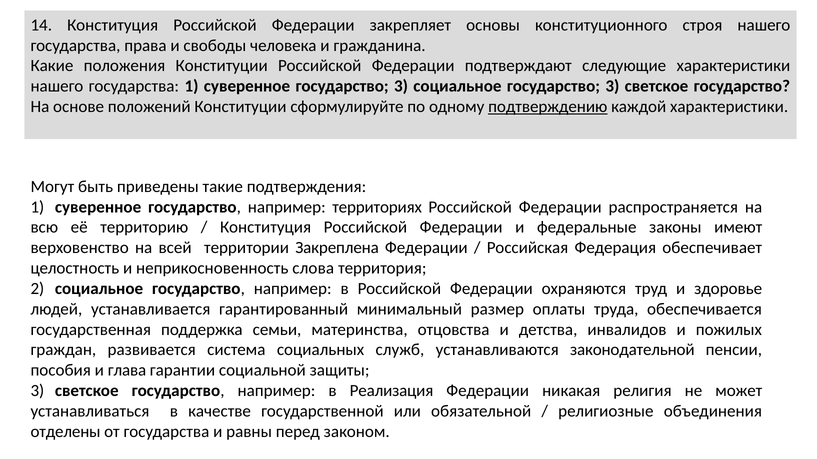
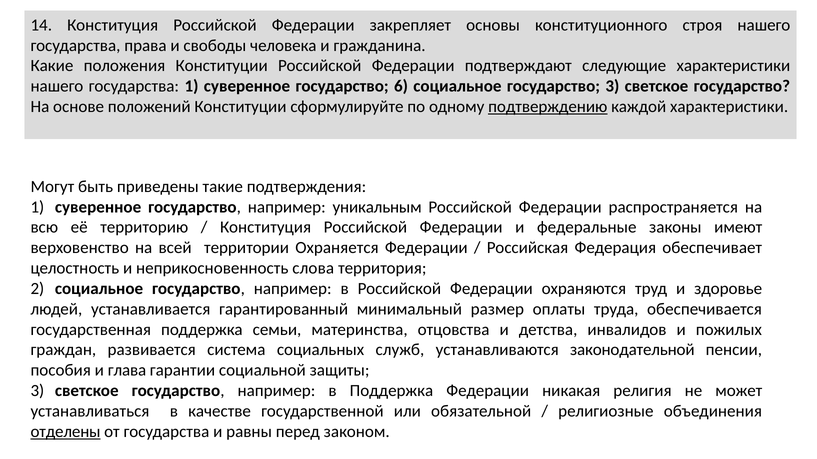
суверенное государство 3: 3 -> 6
территориях: территориях -> уникальным
Закреплена: Закреплена -> Охраняется
в Реализация: Реализация -> Поддержка
отделены underline: none -> present
